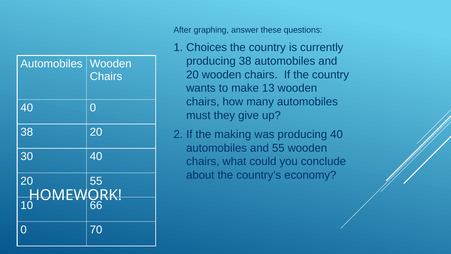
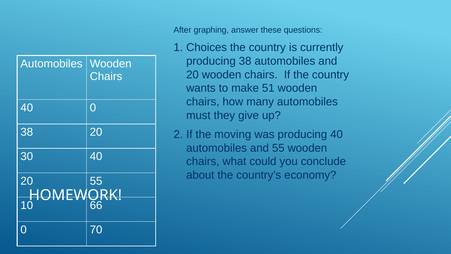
13: 13 -> 51
making: making -> moving
